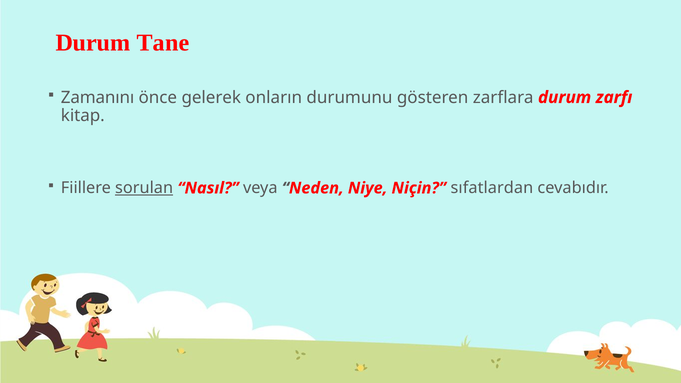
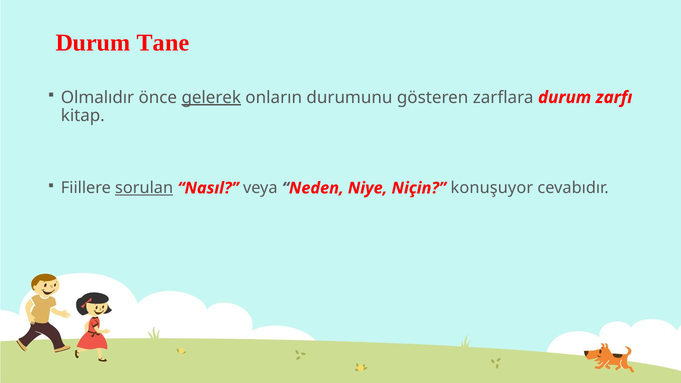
Zamanını: Zamanını -> Olmalıdır
gelerek underline: none -> present
sıfatlardan: sıfatlardan -> konuşuyor
